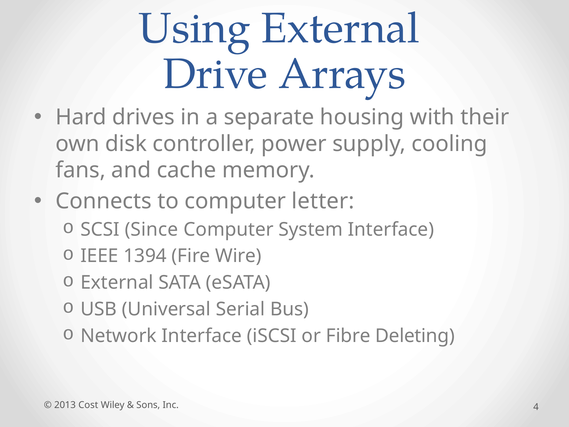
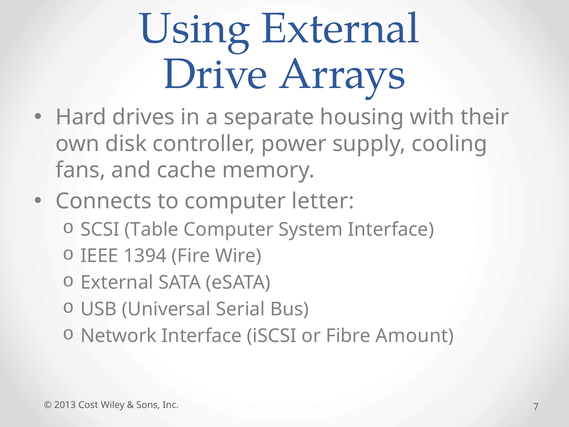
Since: Since -> Table
Deleting: Deleting -> Amount
4: 4 -> 7
